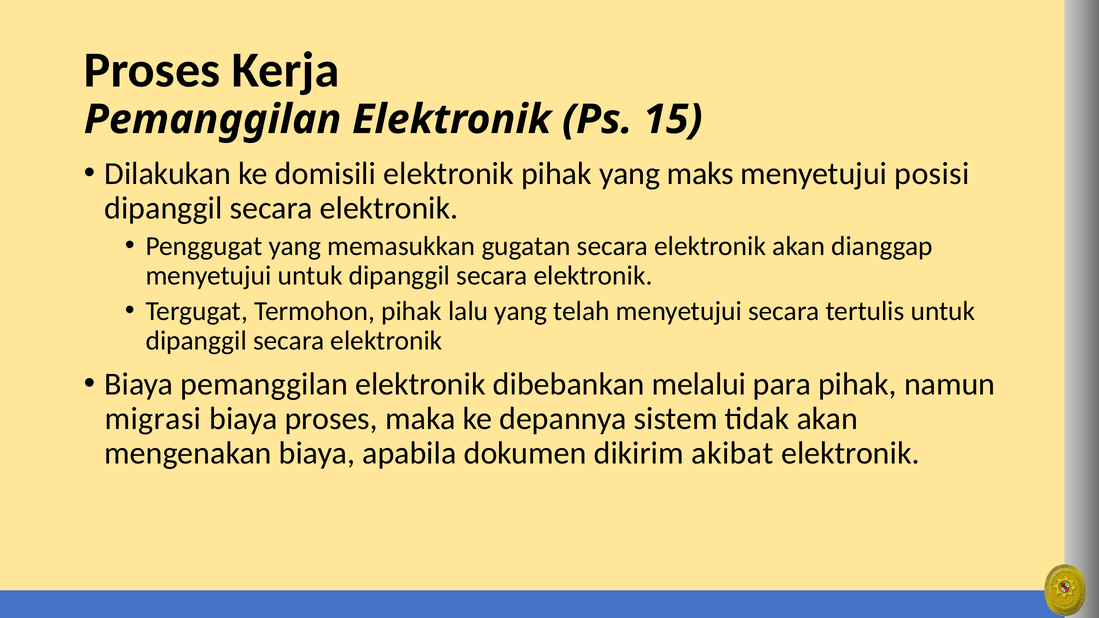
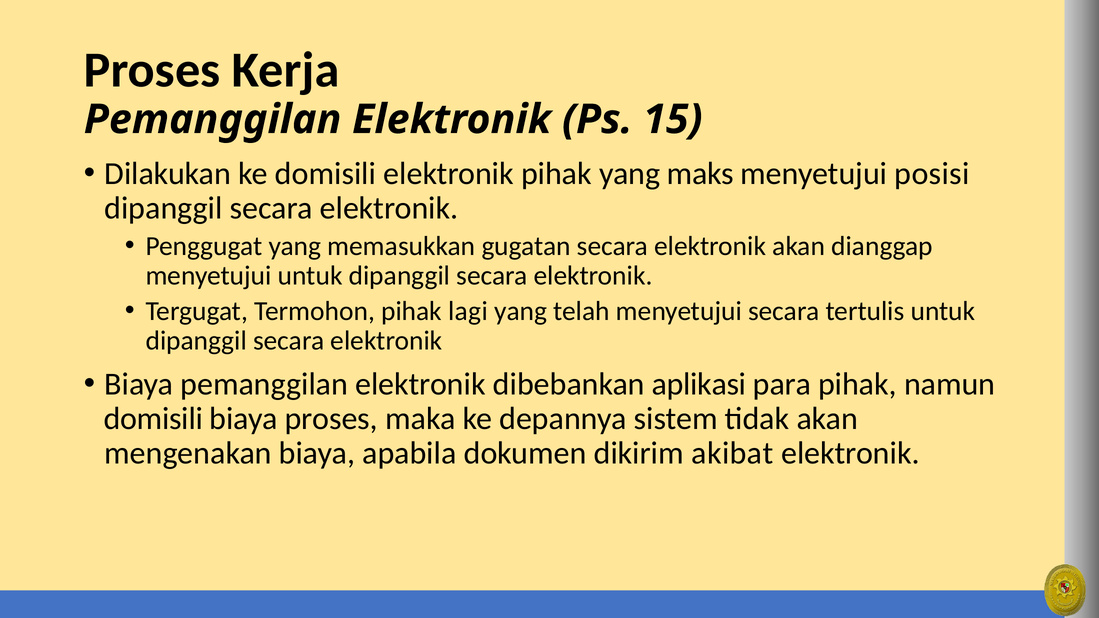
lalu: lalu -> lagi
melalui: melalui -> aplikasi
migrasi at (153, 419): migrasi -> domisili
